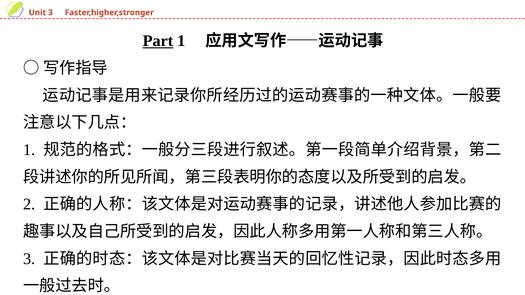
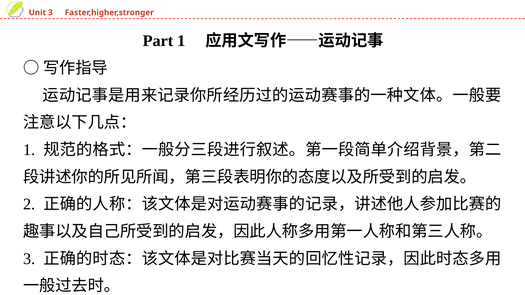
Part underline: present -> none
